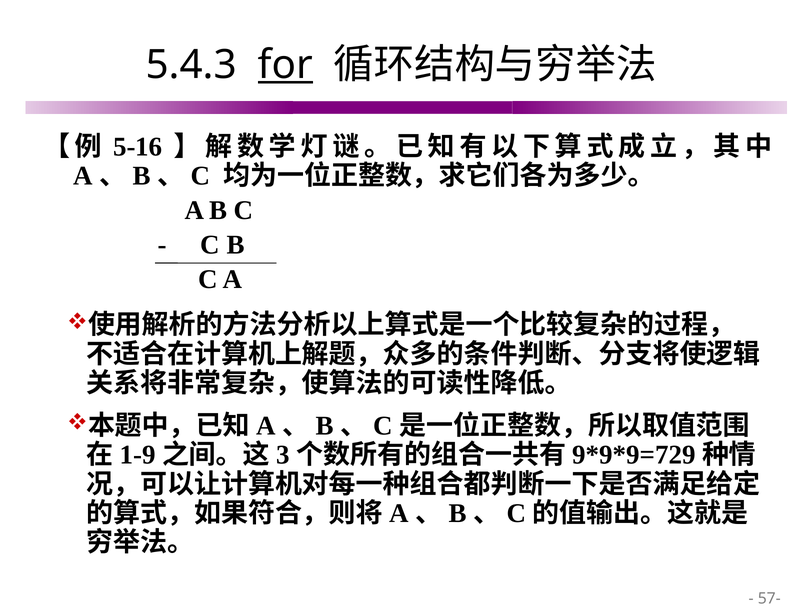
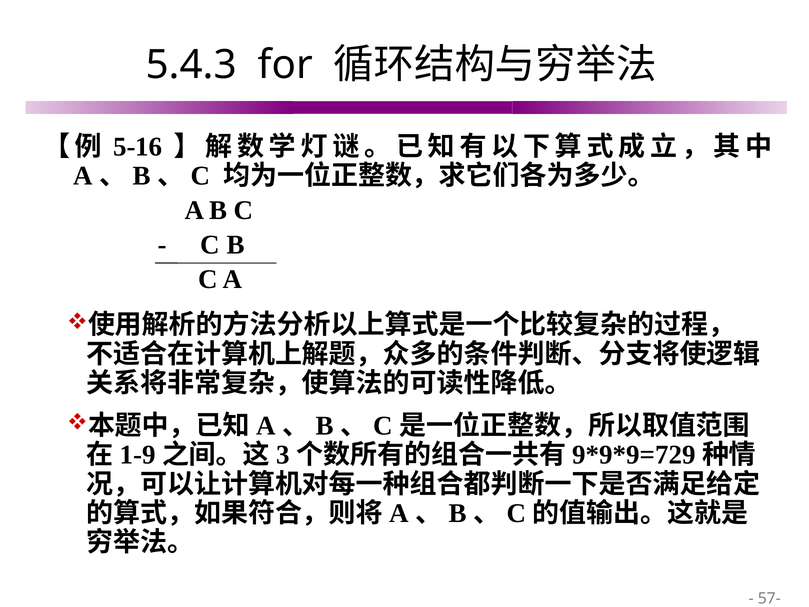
for underline: present -> none
